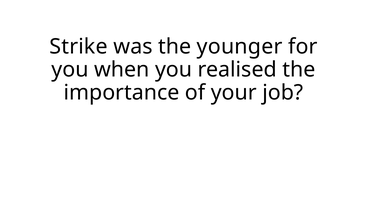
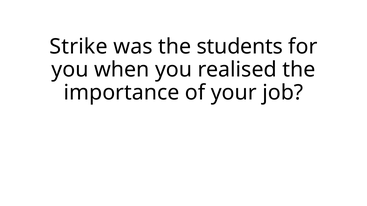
younger: younger -> students
